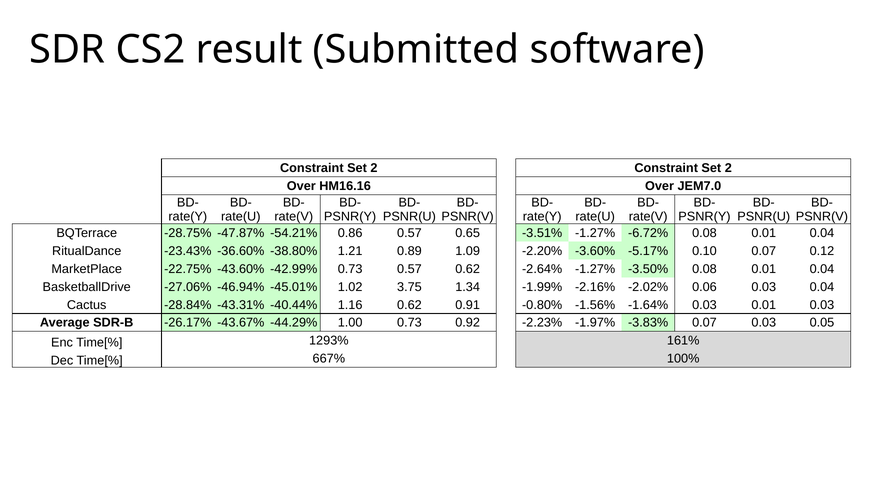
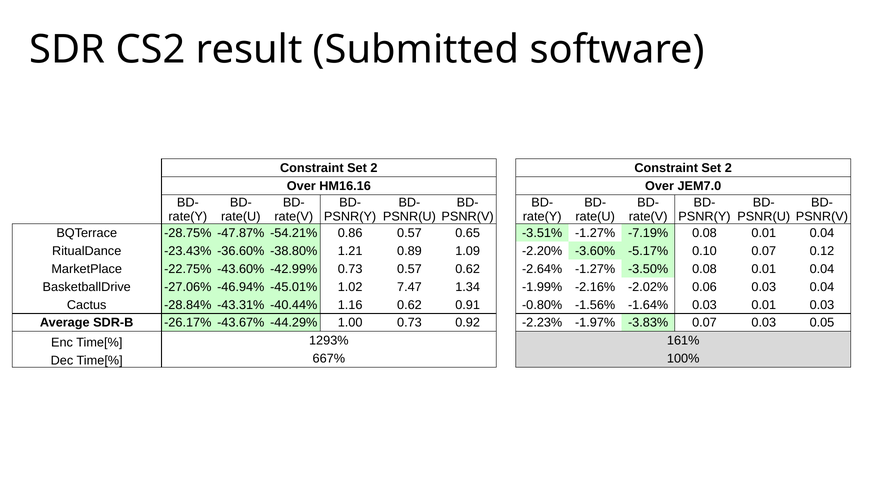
-6.72%: -6.72% -> -7.19%
3.75: 3.75 -> 7.47
